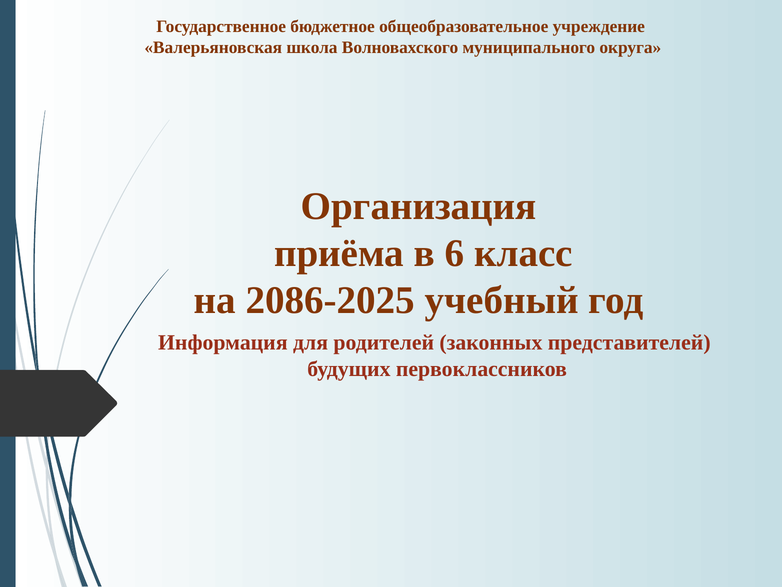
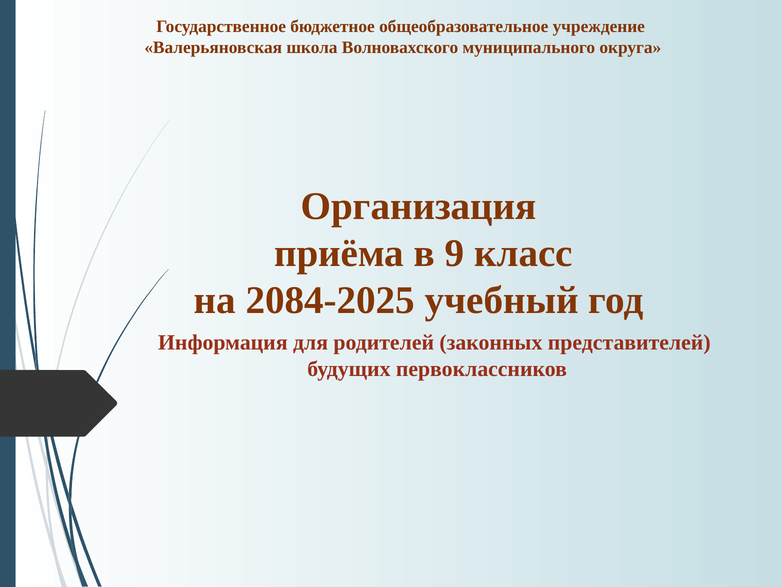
6: 6 -> 9
2086-2025: 2086-2025 -> 2084-2025
